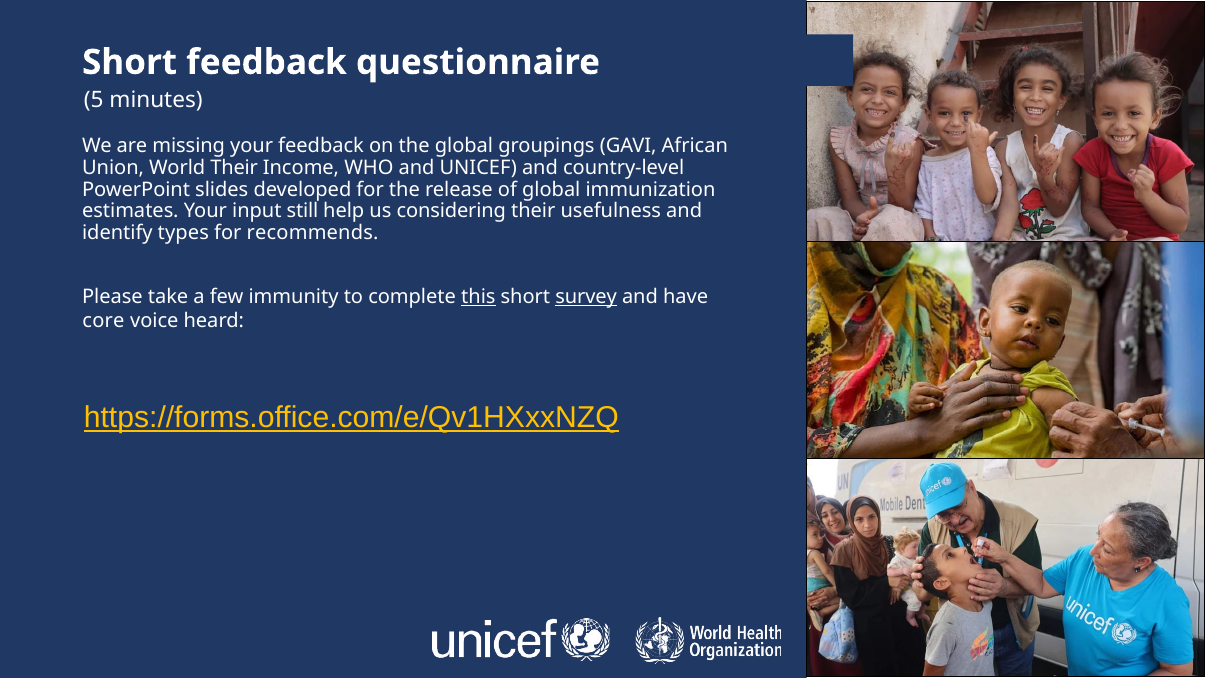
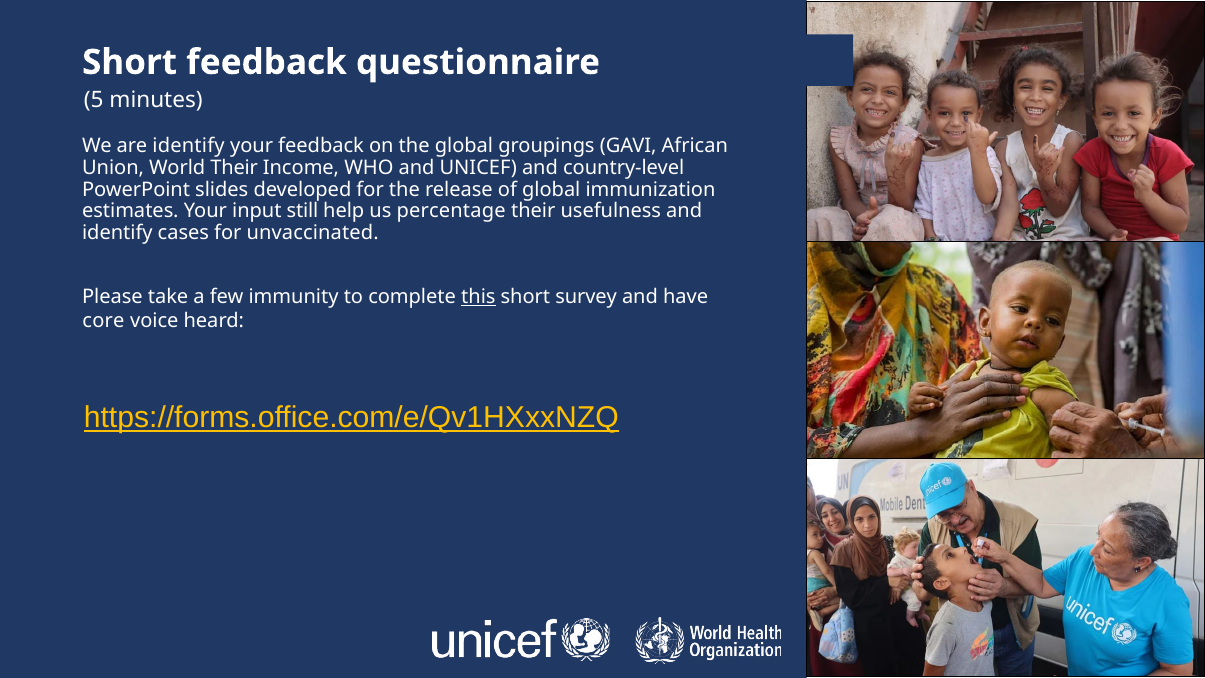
are missing: missing -> identify
considering: considering -> percentage
types: types -> cases
recommends: recommends -> unvaccinated
survey underline: present -> none
